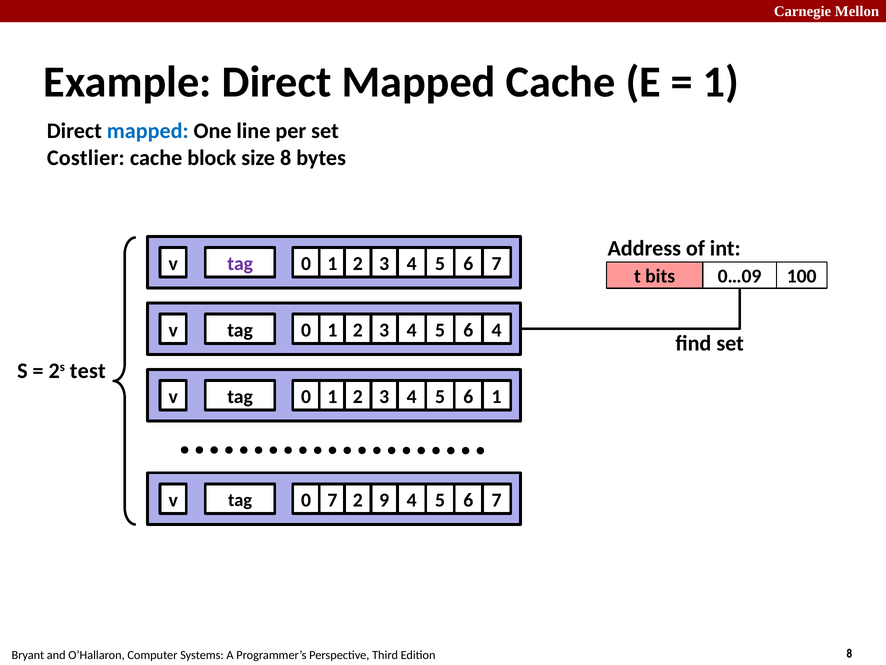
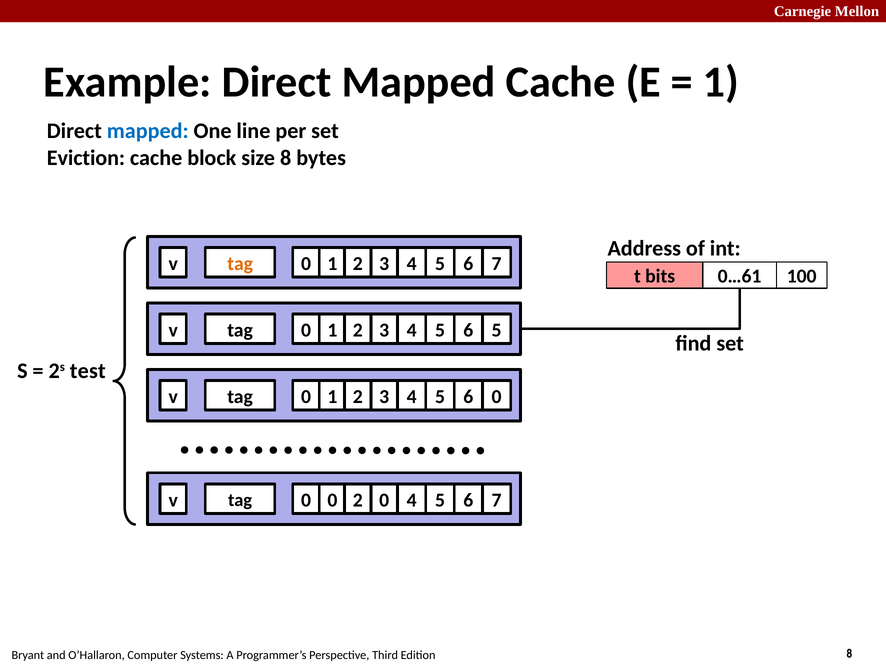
Costlier: Costlier -> Eviction
tag at (240, 263) colour: purple -> orange
0…09: 0…09 -> 0…61
2 4: 4 -> 5
2 1: 1 -> 0
0 7: 7 -> 0
v 9: 9 -> 0
